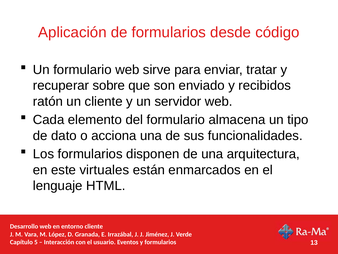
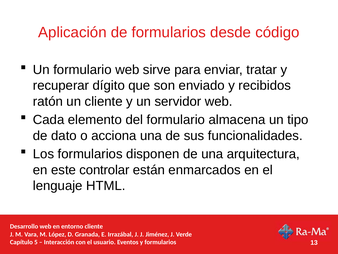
sobre: sobre -> dígito
virtuales: virtuales -> controlar
